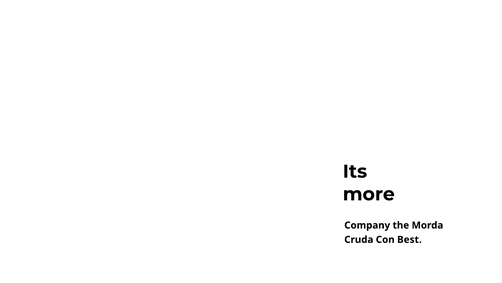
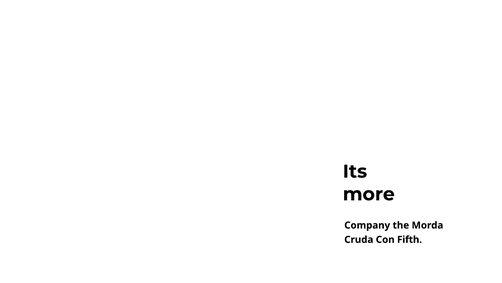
Best: Best -> Fifth
